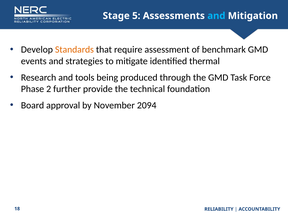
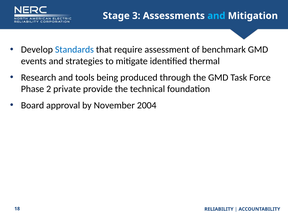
5: 5 -> 3
Standards colour: orange -> blue
further: further -> private
2094: 2094 -> 2004
